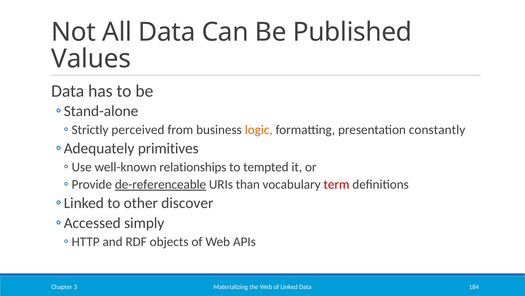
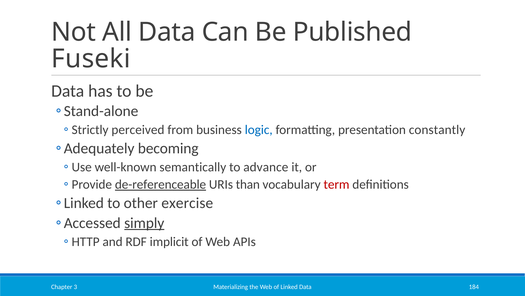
Values: Values -> Fuseki
logic colour: orange -> blue
primitives: primitives -> becoming
relationships: relationships -> semantically
tempted: tempted -> advance
discover: discover -> exercise
simply underline: none -> present
objects: objects -> implicit
